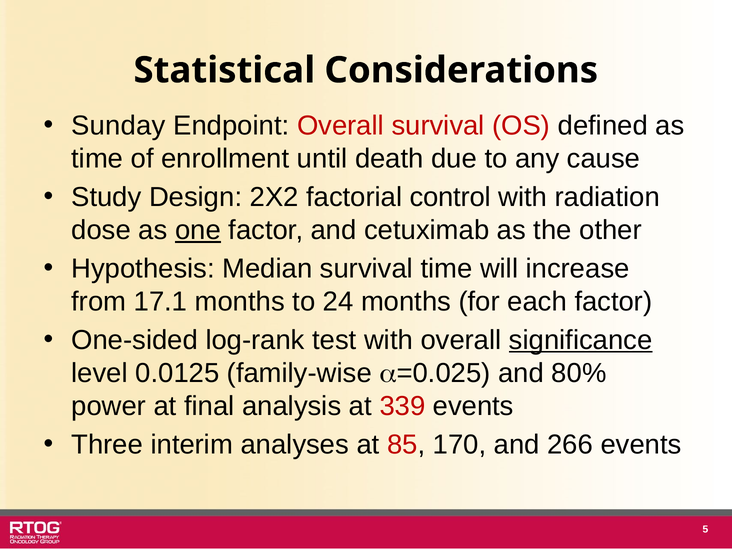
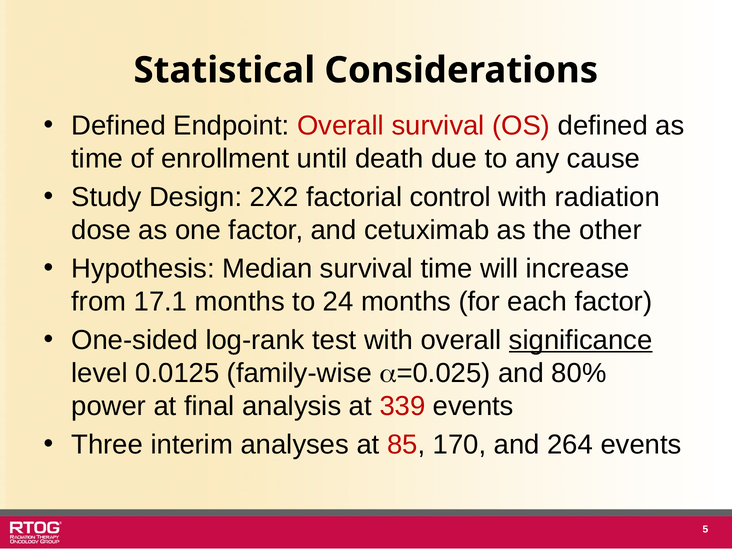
Sunday at (118, 126): Sunday -> Defined
one underline: present -> none
266: 266 -> 264
